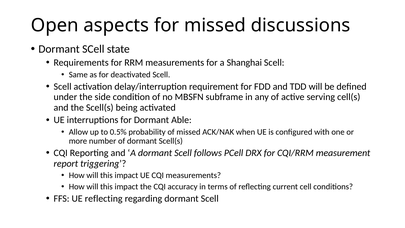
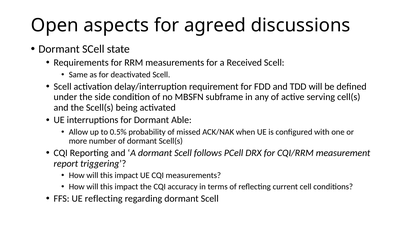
for missed: missed -> agreed
Shanghai: Shanghai -> Received
